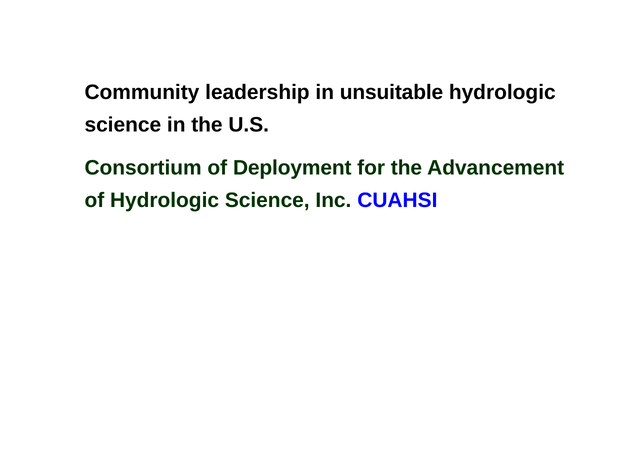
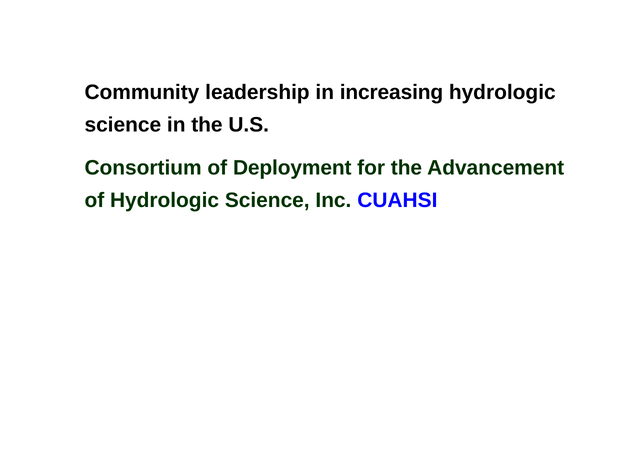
unsuitable: unsuitable -> increasing
